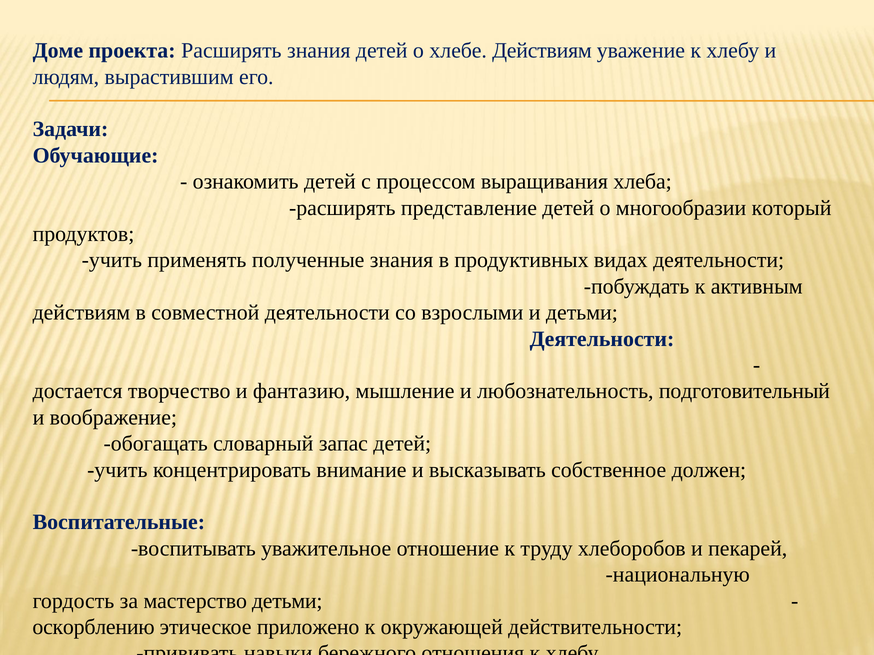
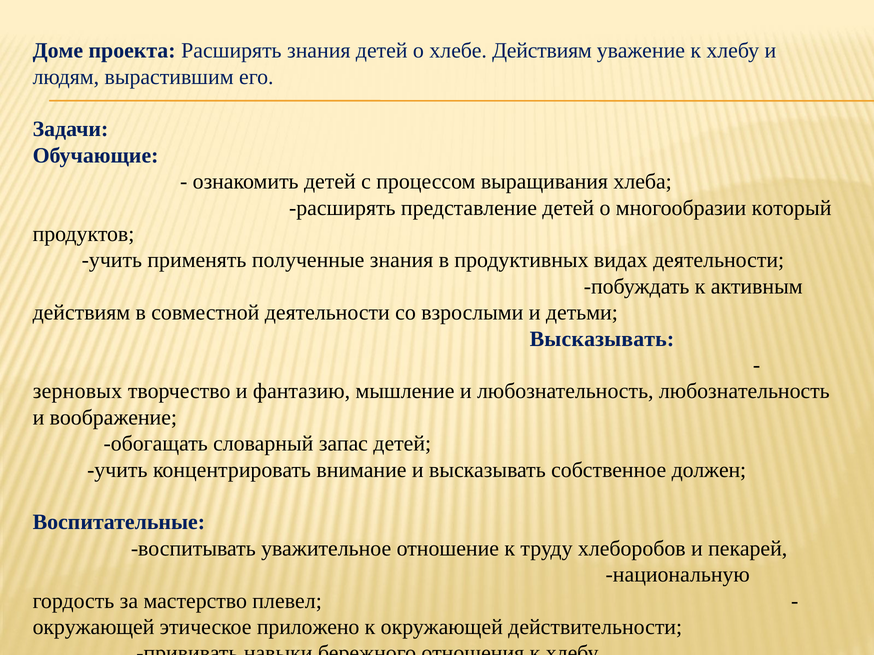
Деятельности at (602, 339): Деятельности -> Высказывать
достается: достается -> зерновых
любознательность подготовительный: подготовительный -> любознательность
мастерство детьми: детьми -> плевел
оскорблению at (94, 628): оскорблению -> окружающей
